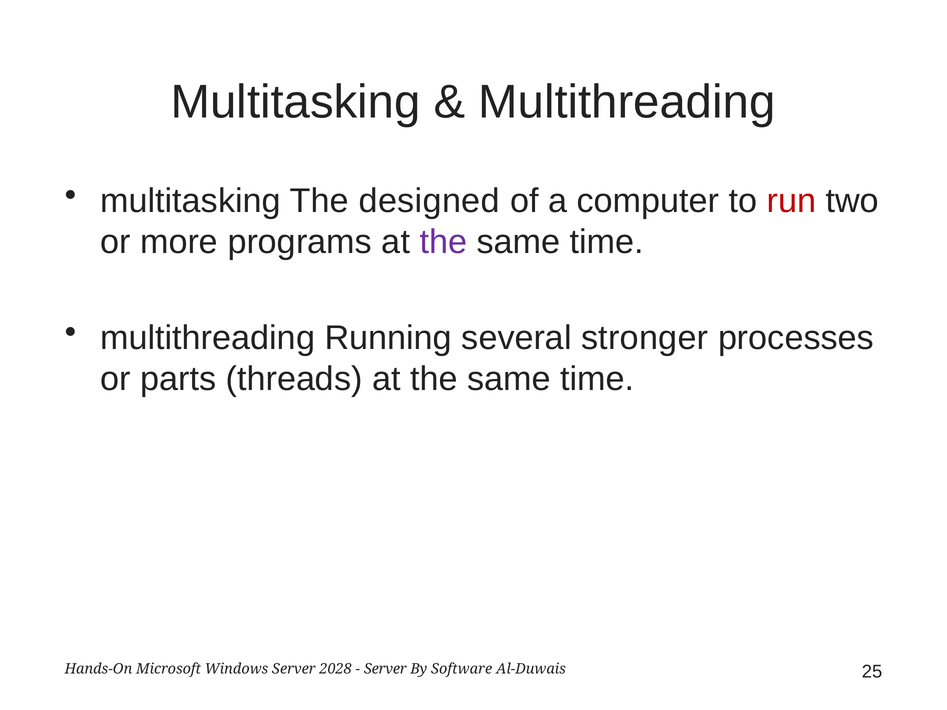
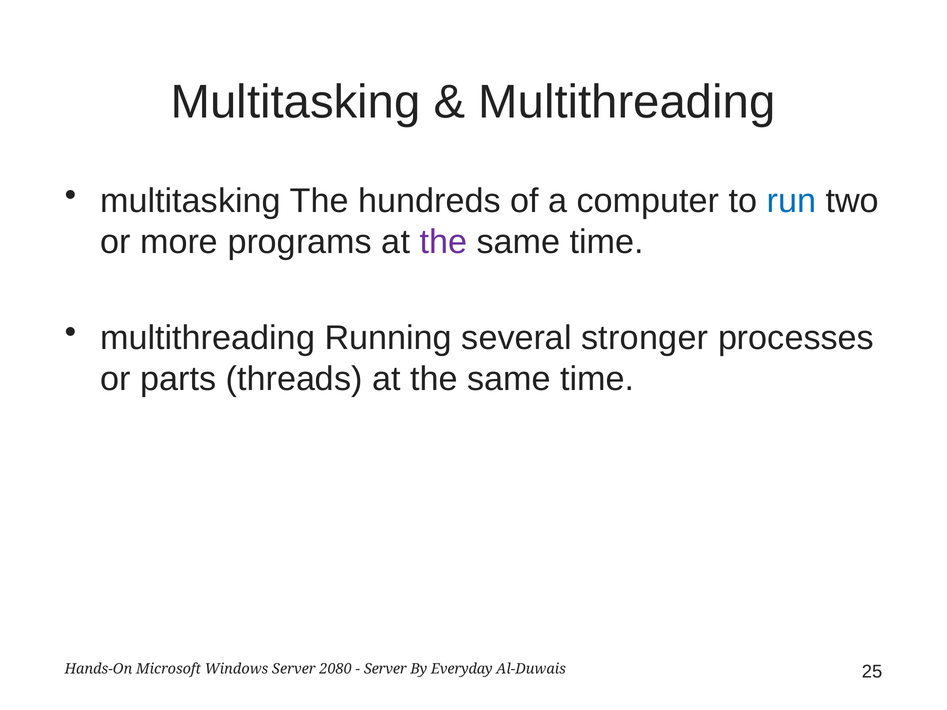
designed: designed -> hundreds
run colour: red -> blue
2028: 2028 -> 2080
Software: Software -> Everyday
